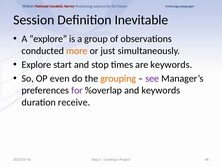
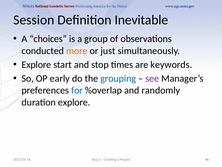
A explore: explore -> choices
even: even -> early
grouping colour: orange -> blue
for colour: purple -> blue
and keywords: keywords -> randomly
duration receive: receive -> explore
